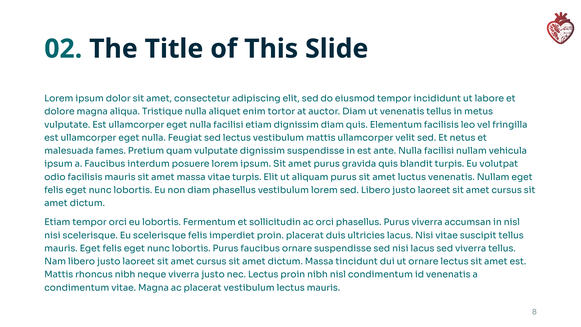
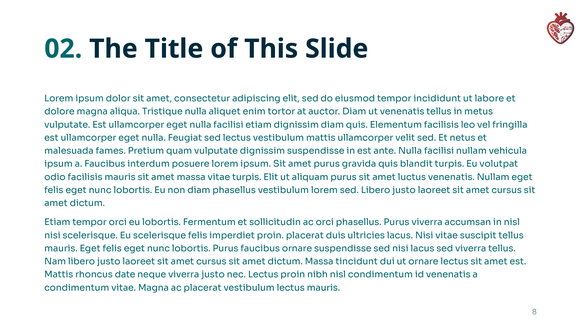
rhoncus nibh: nibh -> date
